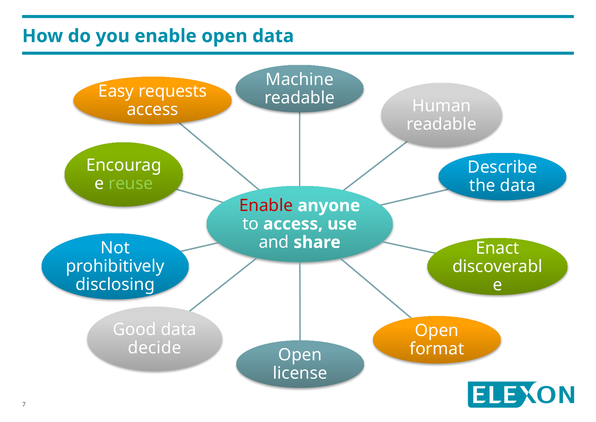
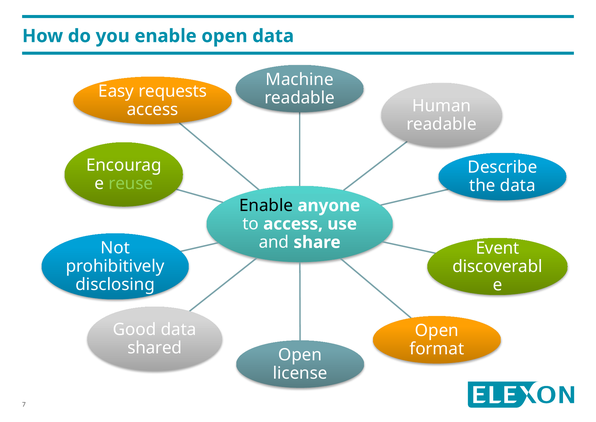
Enable at (266, 205) colour: red -> black
Enact: Enact -> Event
decide: decide -> shared
